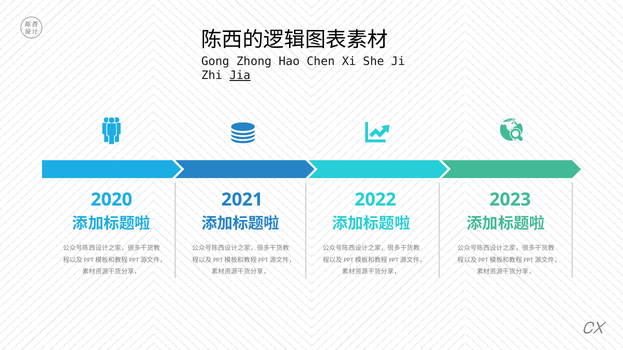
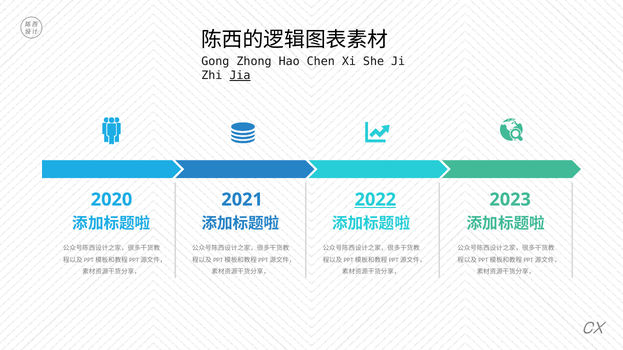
2022 underline: none -> present
